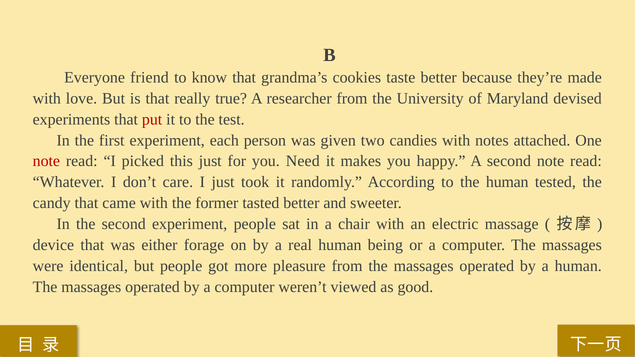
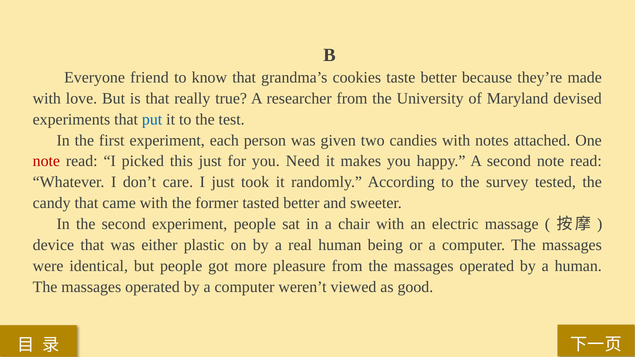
put colour: red -> blue
the human: human -> survey
forage: forage -> plastic
